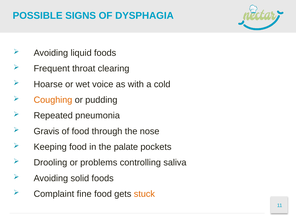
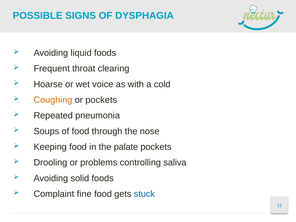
or pudding: pudding -> pockets
Gravis: Gravis -> Soups
stuck colour: orange -> blue
